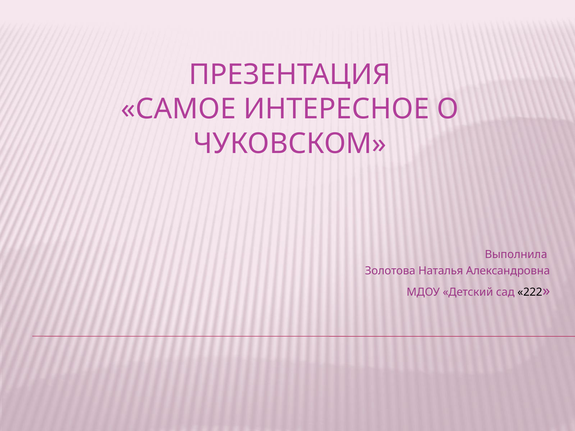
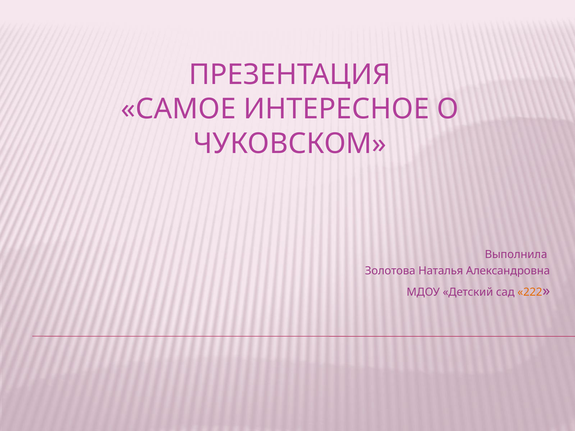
222 colour: black -> orange
